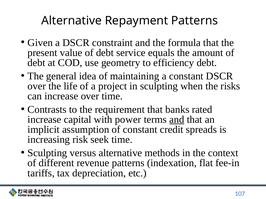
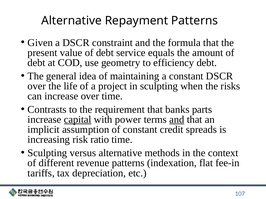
rated: rated -> parts
capital underline: none -> present
seek: seek -> ratio
